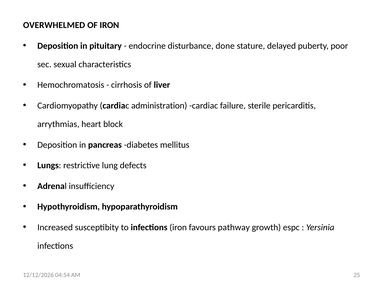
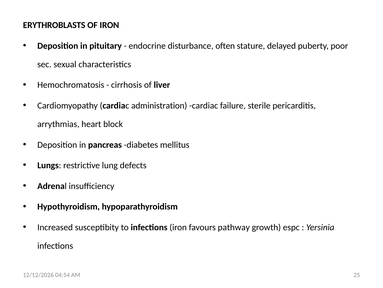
OVERWHELMED: OVERWHELMED -> ERYTHROBLASTS
done: done -> often
